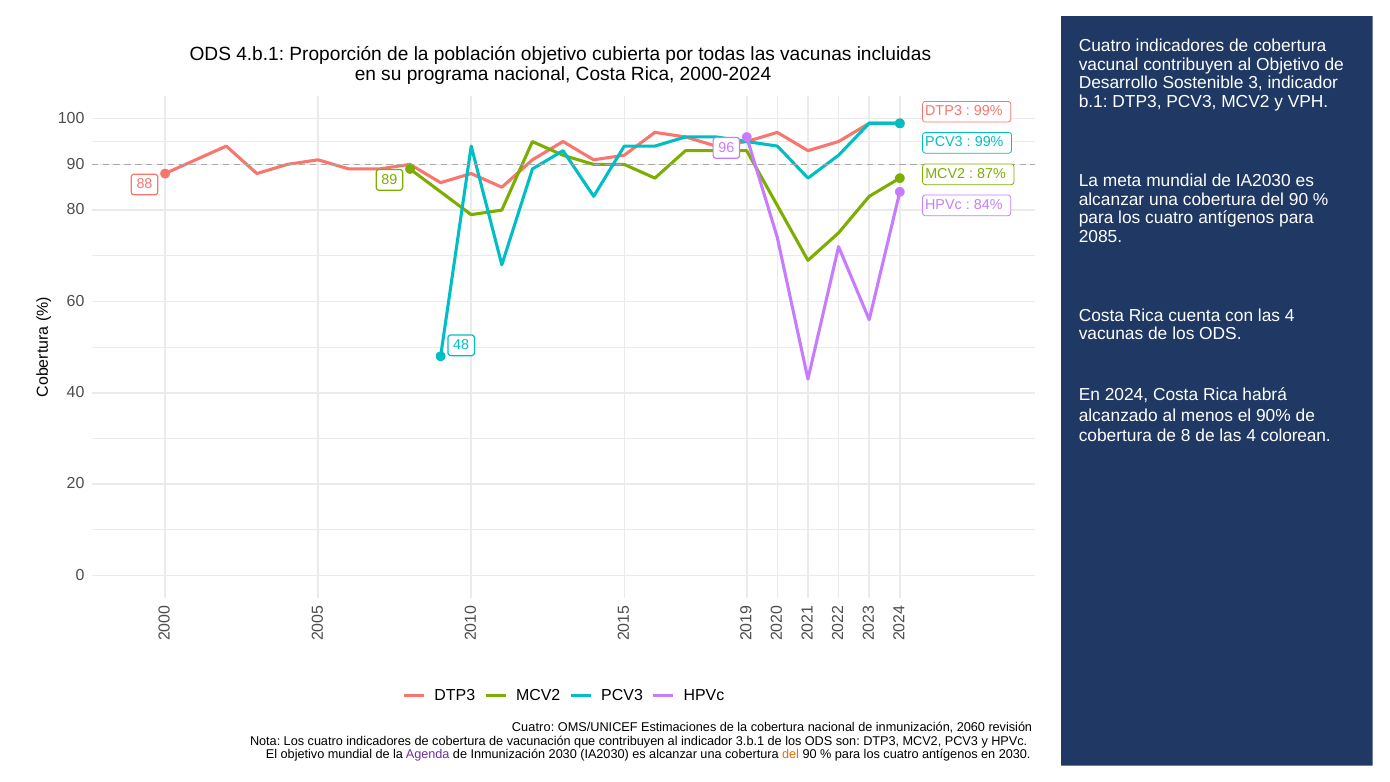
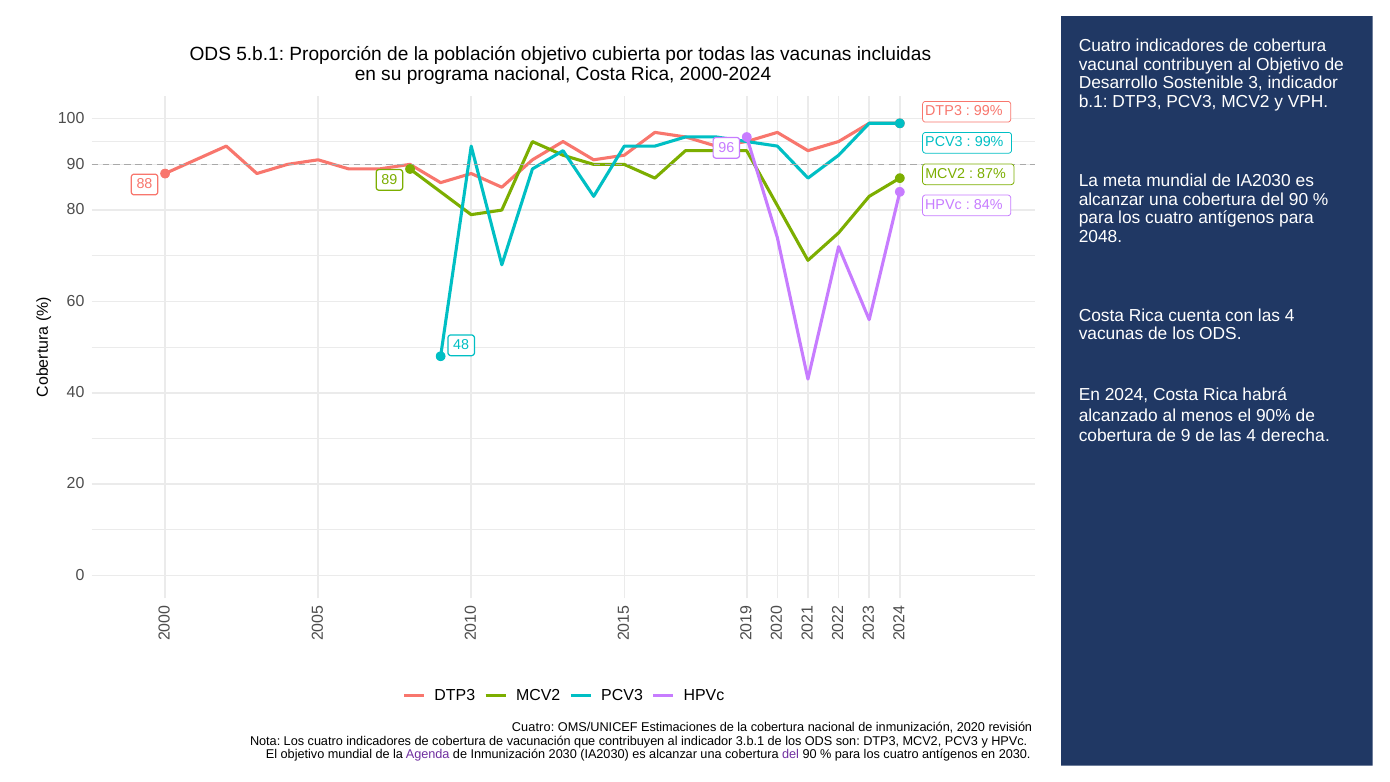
4.b.1: 4.b.1 -> 5.b.1
2085: 2085 -> 2048
de 8: 8 -> 9
colorean: colorean -> derecha
2060: 2060 -> 2020
del at (791, 754) colour: orange -> purple
